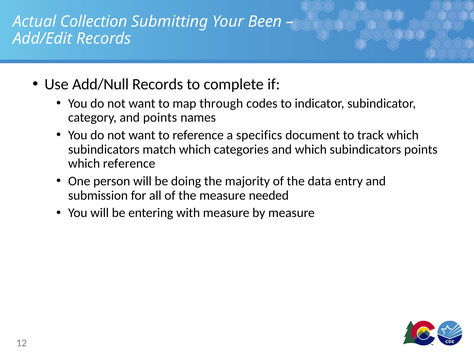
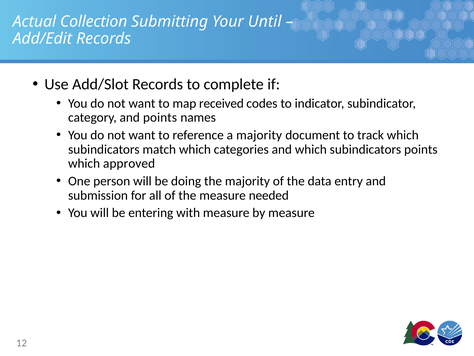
Been: Been -> Until
Add/Null: Add/Null -> Add/Slot
through: through -> received
a specifics: specifics -> majority
which reference: reference -> approved
